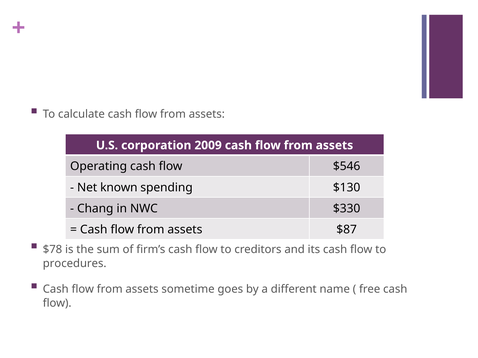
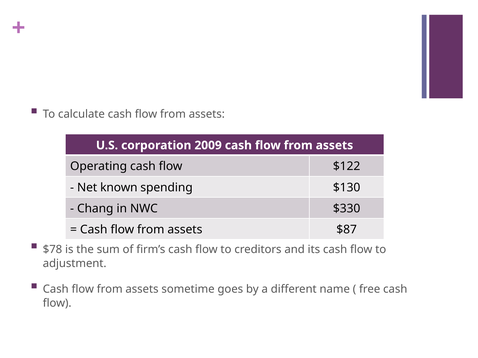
$546: $546 -> $122
procedures: procedures -> adjustment
